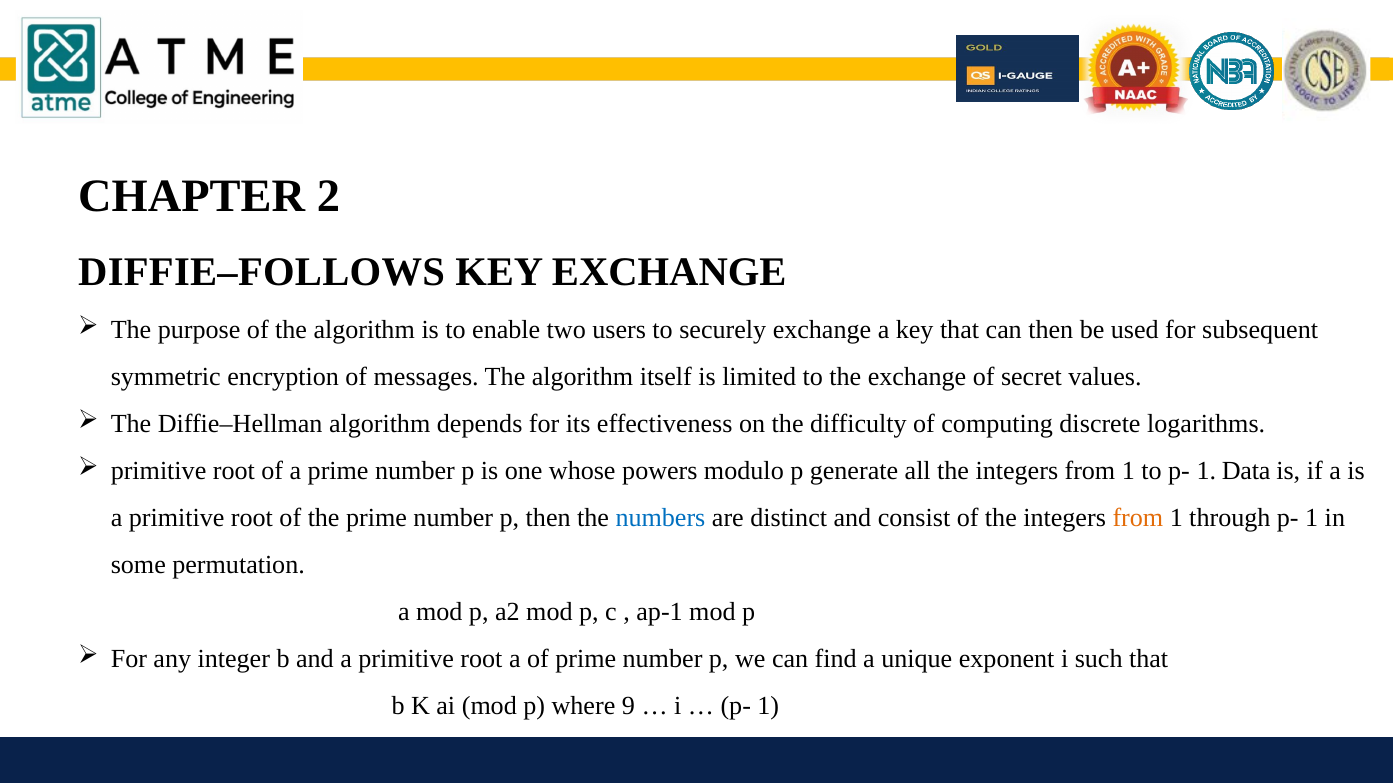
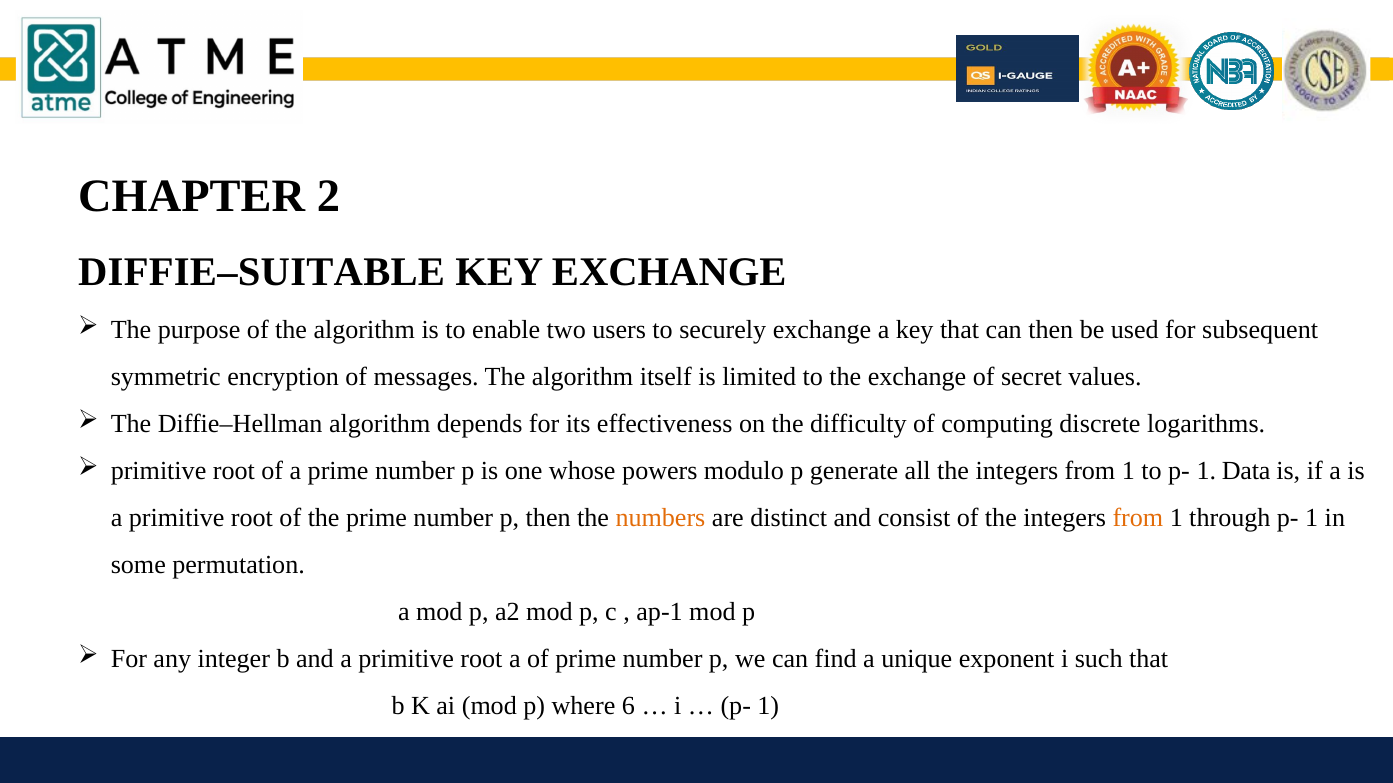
DIFFIE–FOLLOWS: DIFFIE–FOLLOWS -> DIFFIE–SUITABLE
numbers colour: blue -> orange
9: 9 -> 6
